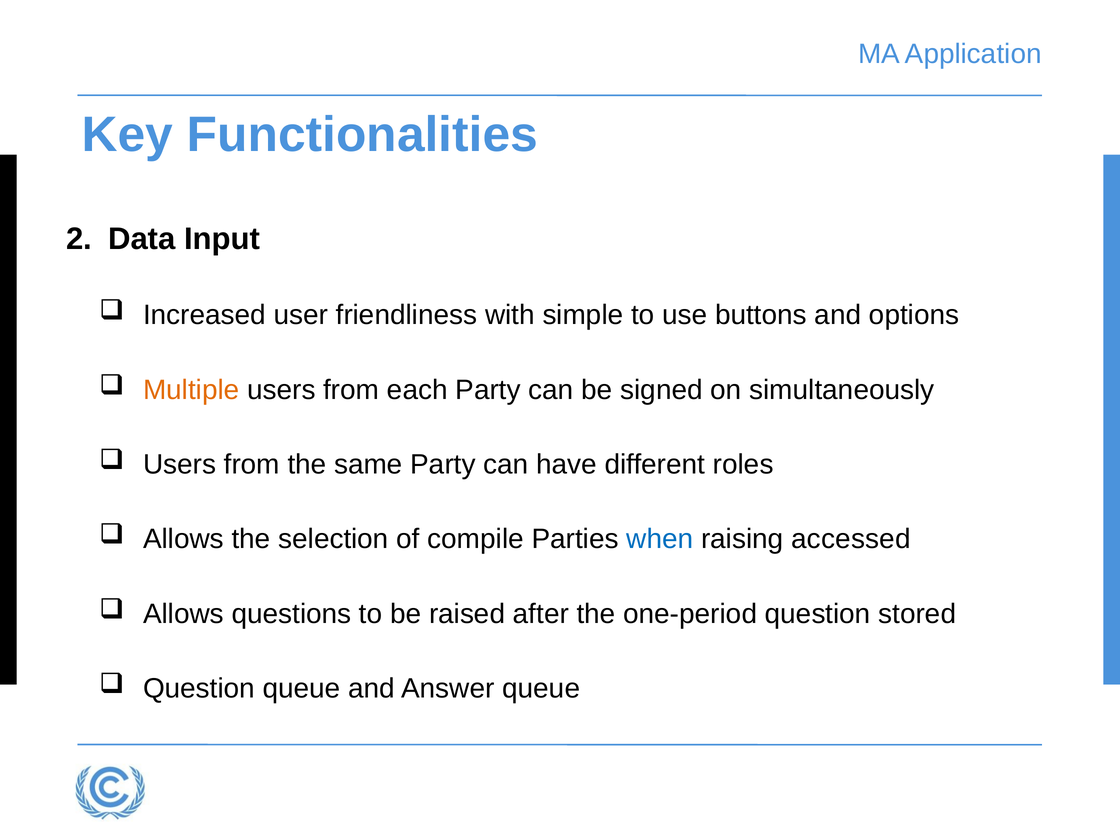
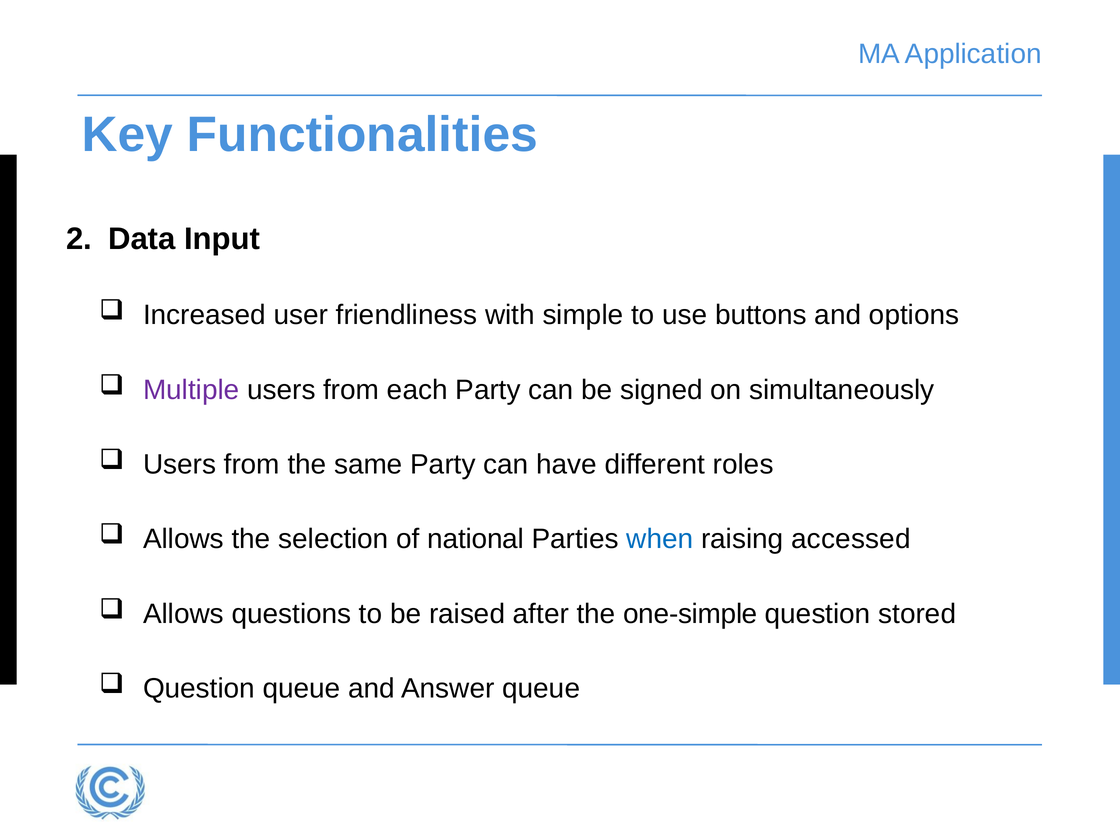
Multiple colour: orange -> purple
compile: compile -> national
one-period: one-period -> one-simple
